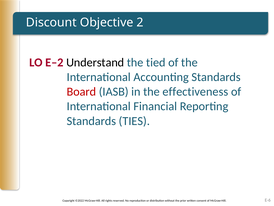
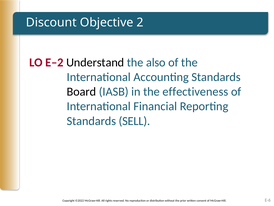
tied: tied -> also
Board colour: red -> black
TIES: TIES -> SELL
